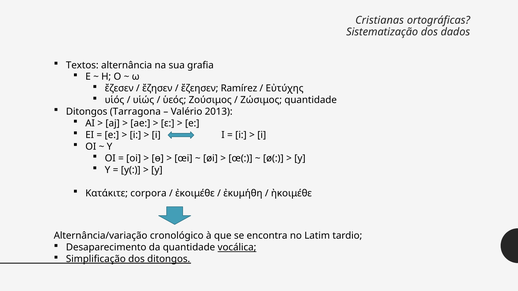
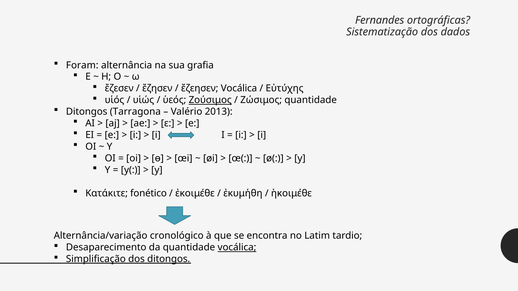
Cristianas: Cristianas -> Fernandes
Textos: Textos -> Foram
ἔζεησεν Ramírez: Ramírez -> Vocálica
Ζούσιμος underline: none -> present
corpora: corpora -> fonético
